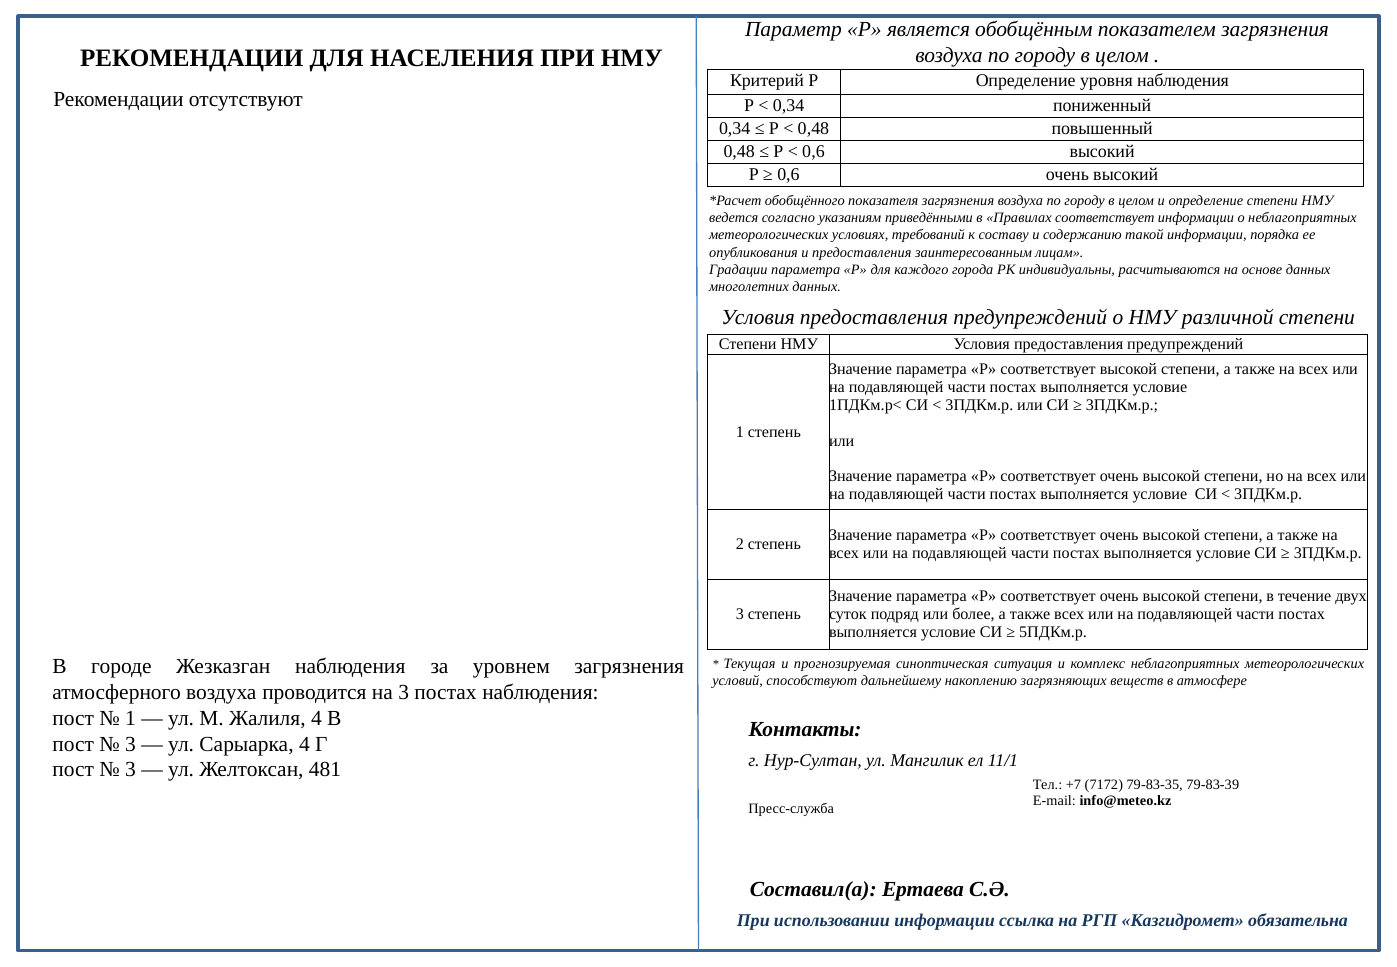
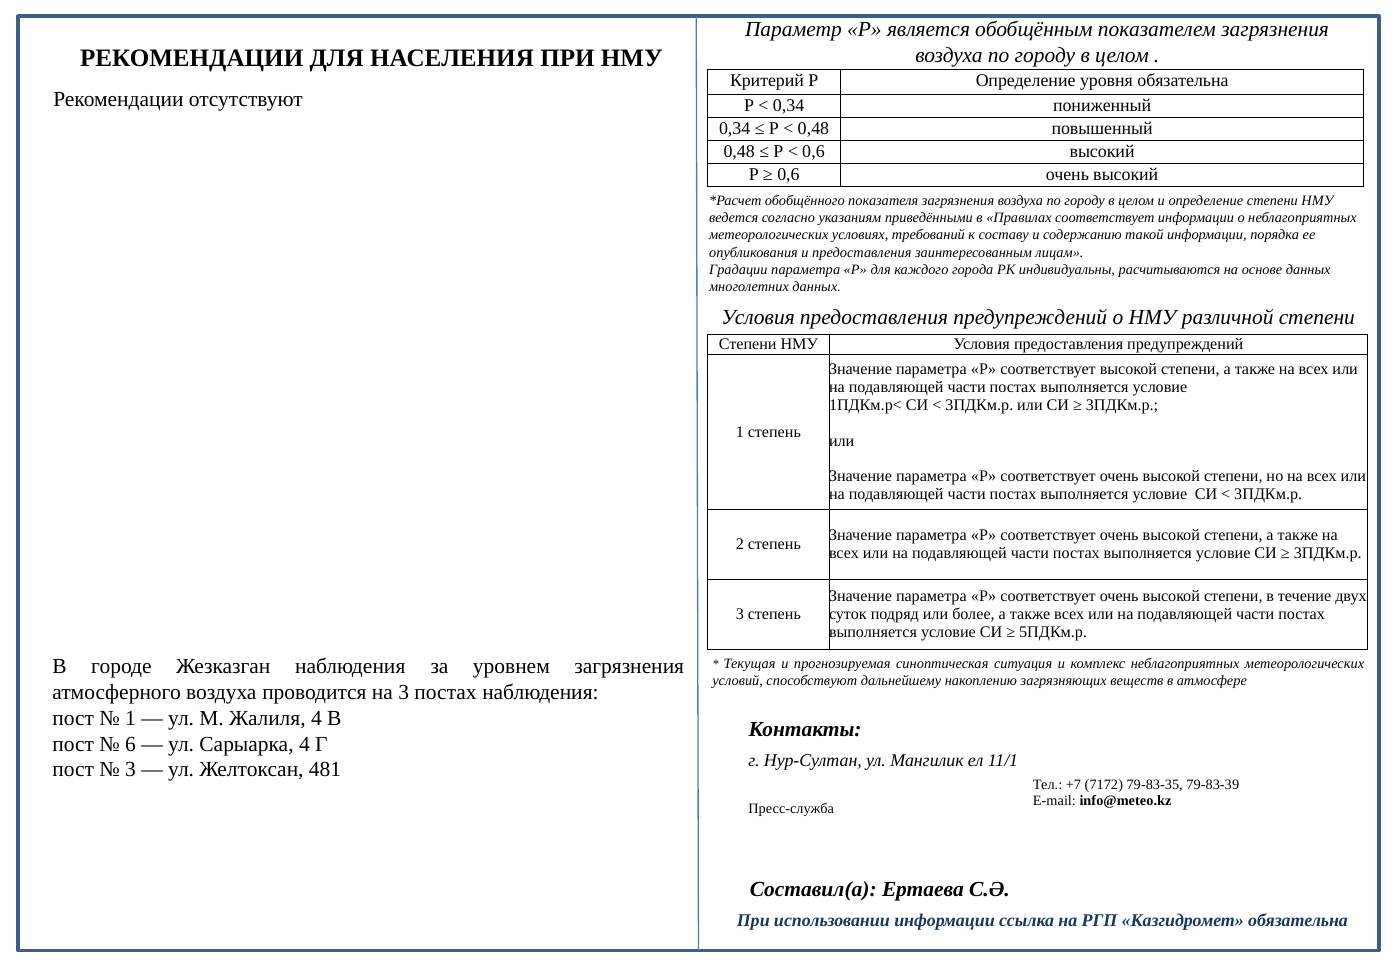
уровня наблюдения: наблюдения -> обязательна
3 at (131, 744): 3 -> 6
